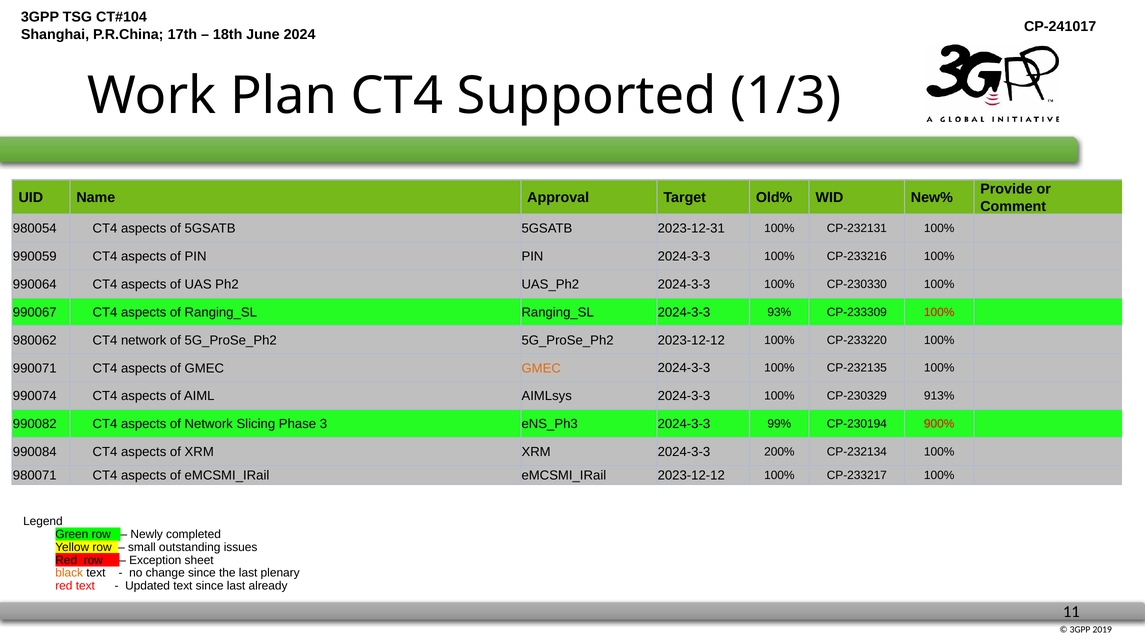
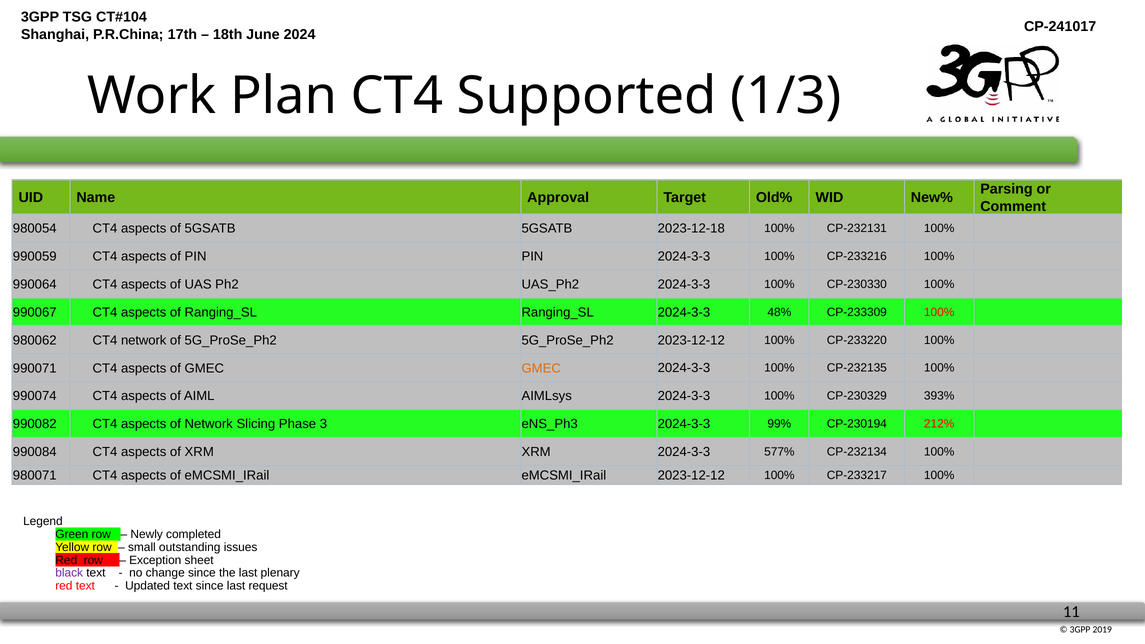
Provide: Provide -> Parsing
2023-12-31: 2023-12-31 -> 2023-12-18
93%: 93% -> 48%
913%: 913% -> 393%
900%: 900% -> 212%
200%: 200% -> 577%
black colour: orange -> purple
already: already -> request
